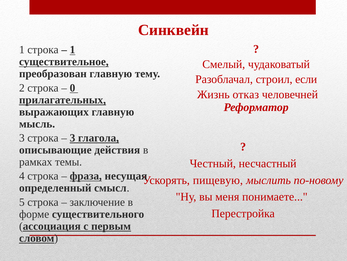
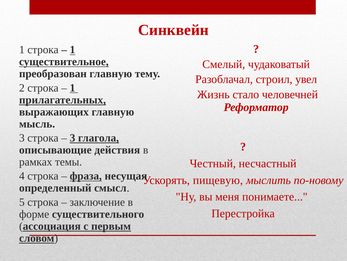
если: если -> увел
0 at (72, 88): 0 -> 1
отказ: отказ -> стало
